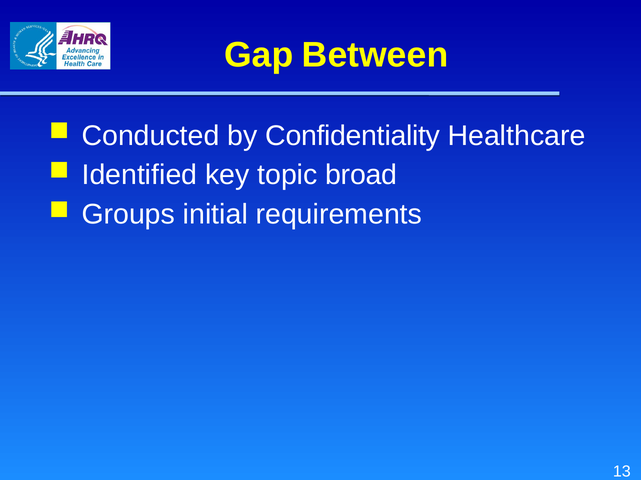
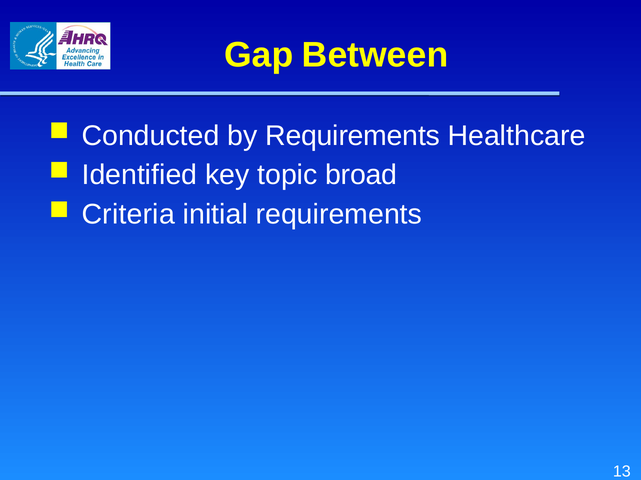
by Confidentiality: Confidentiality -> Requirements
Groups: Groups -> Criteria
